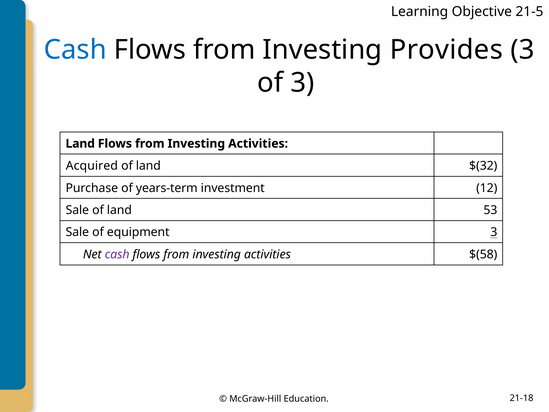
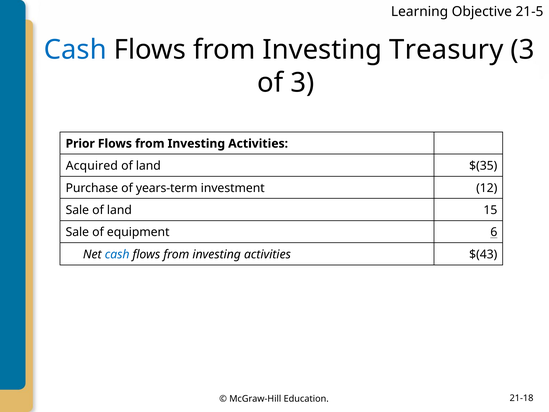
Provides: Provides -> Treasury
Land at (80, 144): Land -> Prior
$(32: $(32 -> $(35
53: 53 -> 15
equipment 3: 3 -> 6
cash at (117, 254) colour: purple -> blue
$(58: $(58 -> $(43
